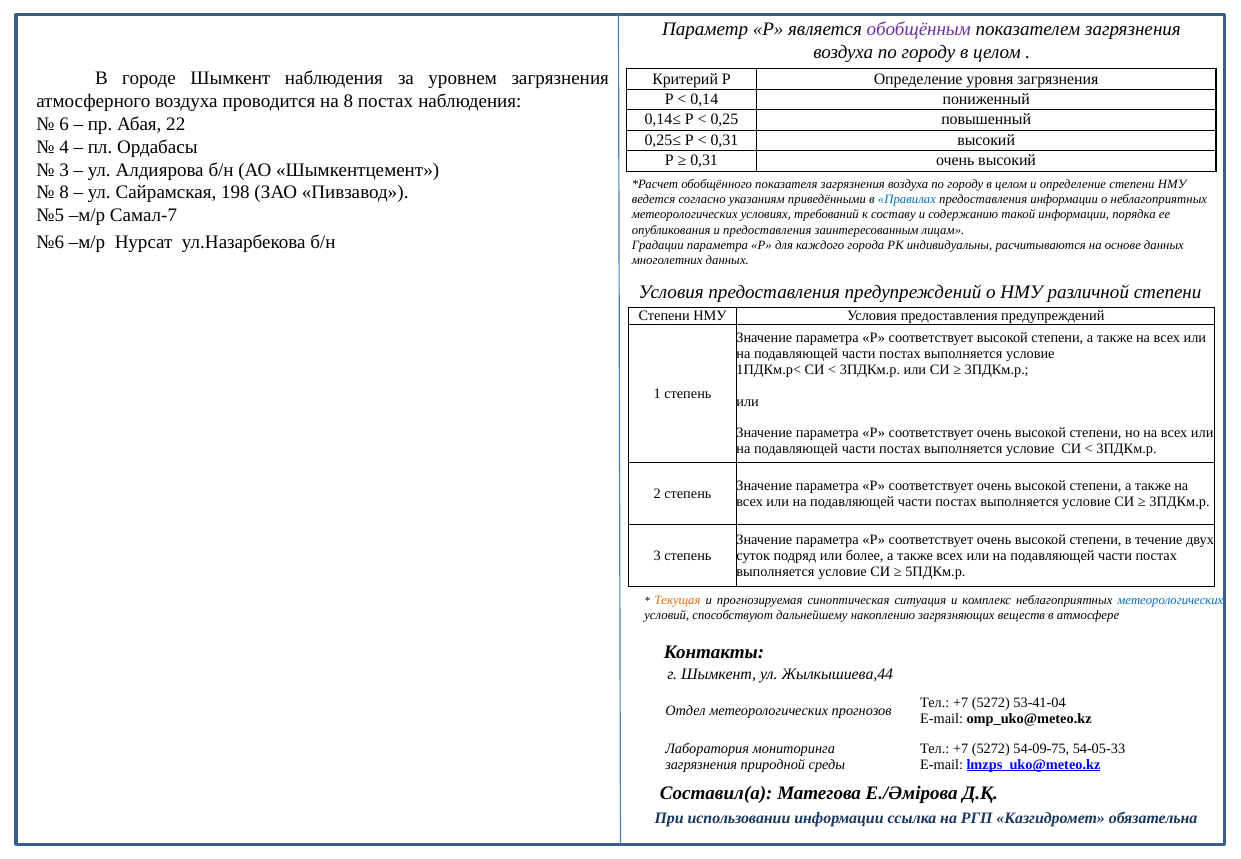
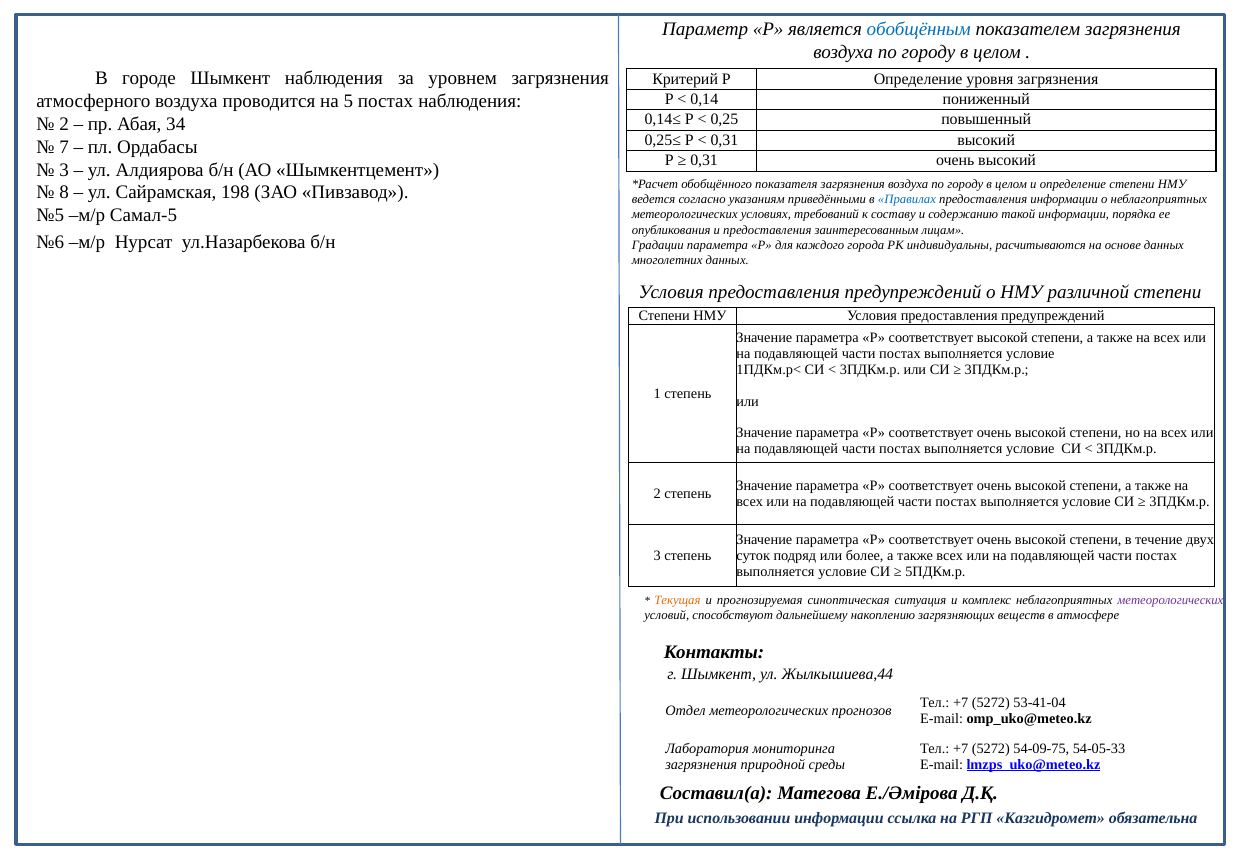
обобщённым colour: purple -> blue
на 8: 8 -> 5
6 at (64, 124): 6 -> 2
22: 22 -> 34
4: 4 -> 7
Самал-7: Самал-7 -> Самал-5
метеорологических at (1170, 600) colour: blue -> purple
